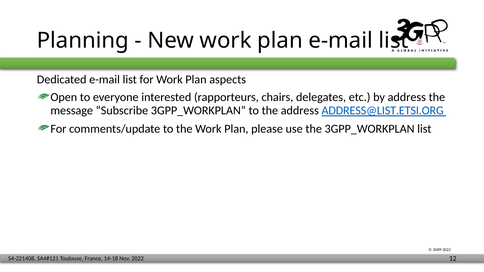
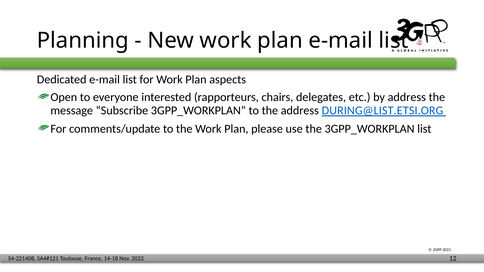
ADDRESS@LIST.ETSI.ORG: ADDRESS@LIST.ETSI.ORG -> DURING@LIST.ETSI.ORG
